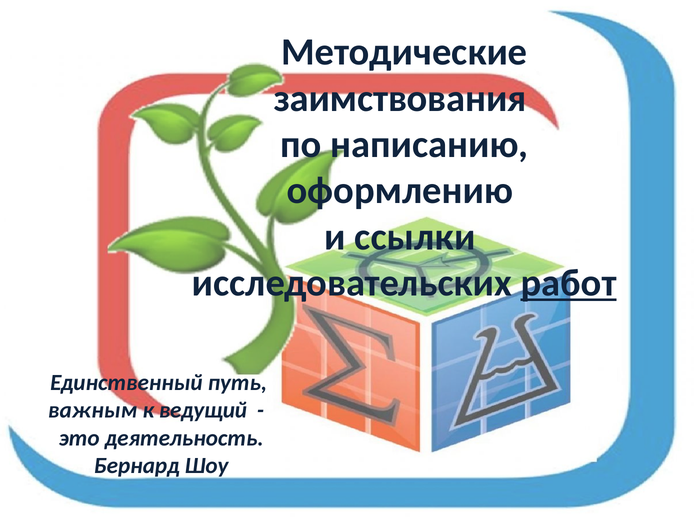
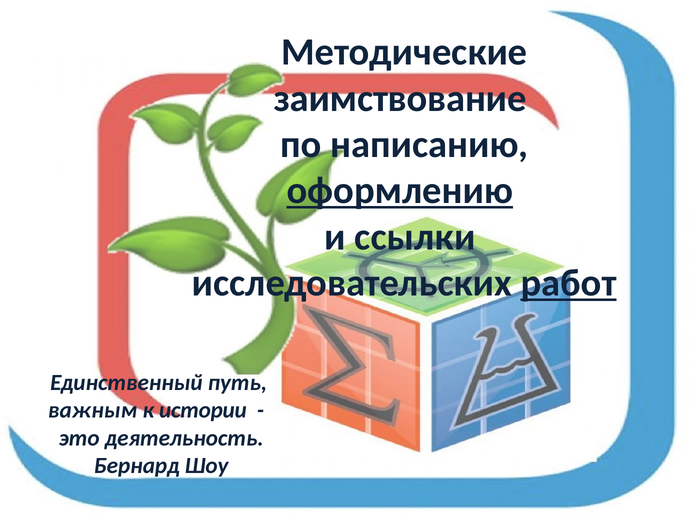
заимствования: заимствования -> заимствование
оформлению underline: none -> present
ведущий: ведущий -> истории
